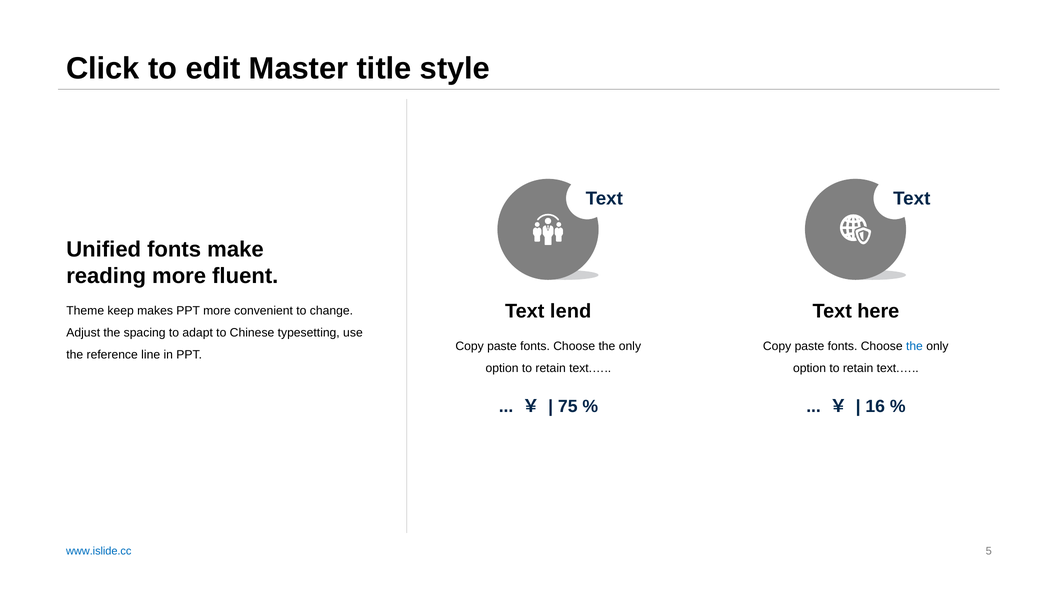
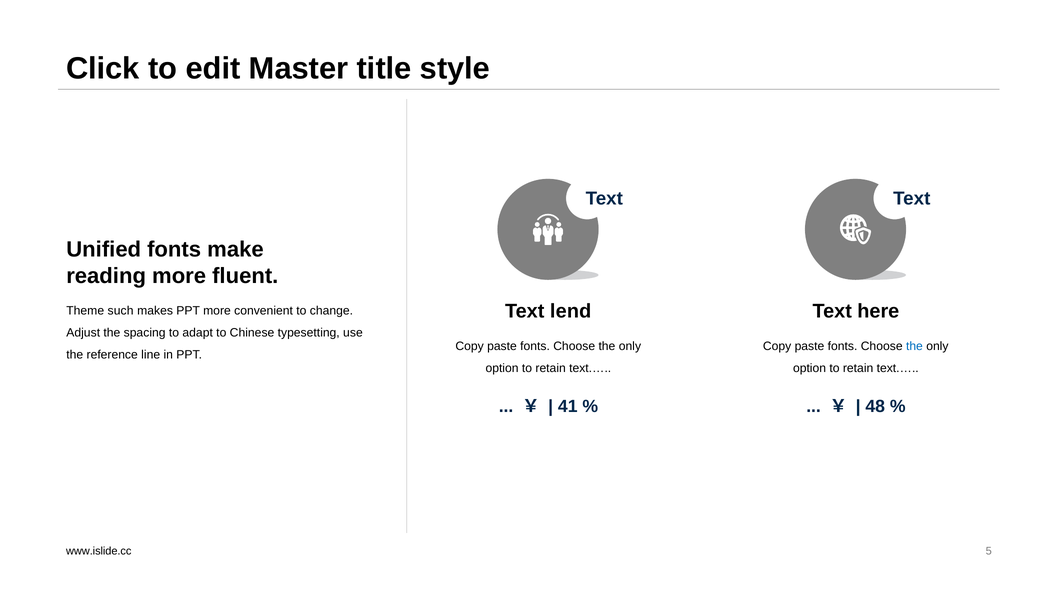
keep: keep -> such
75: 75 -> 41
16: 16 -> 48
www.islide.cc colour: blue -> black
